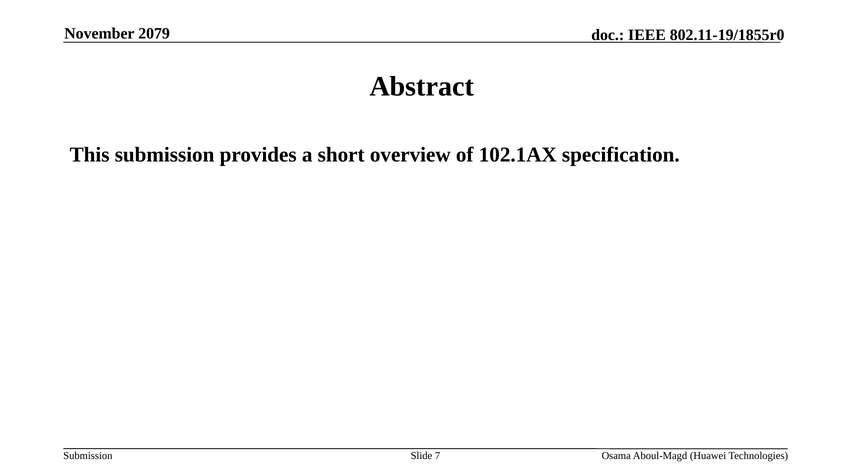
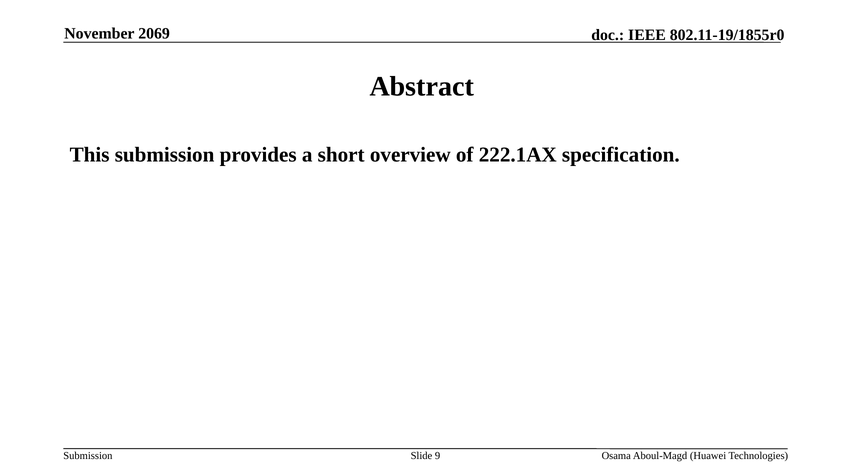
2079: 2079 -> 2069
102.1AX: 102.1AX -> 222.1AX
7: 7 -> 9
